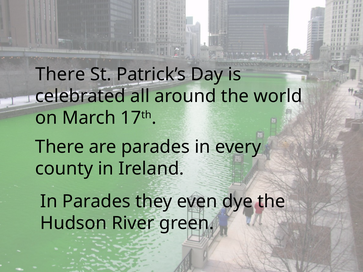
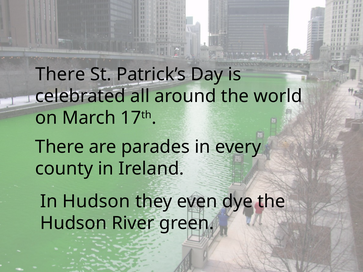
In Parades: Parades -> Hudson
